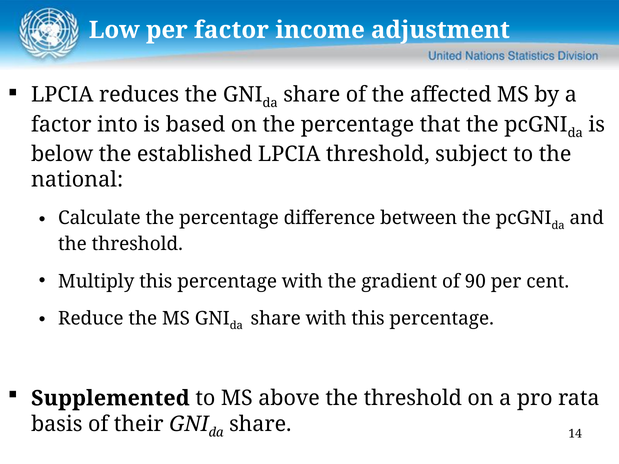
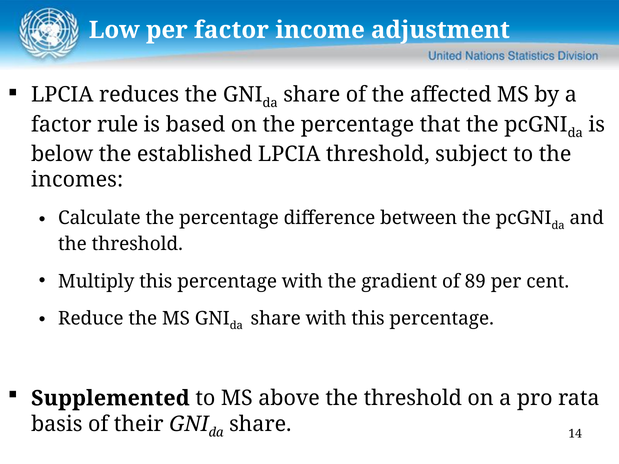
into: into -> rule
national: national -> incomes
90: 90 -> 89
